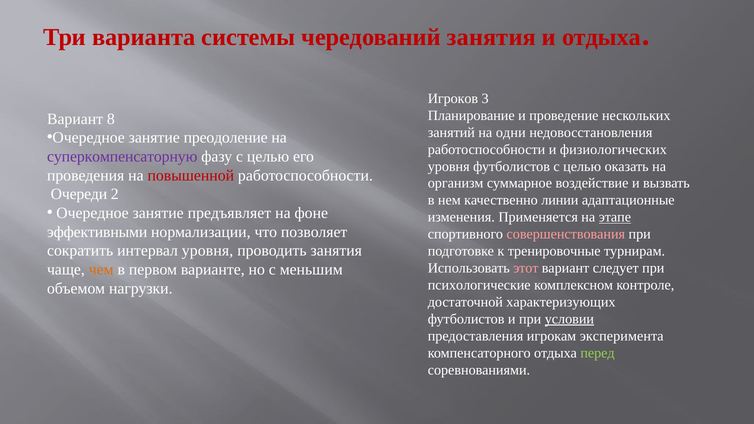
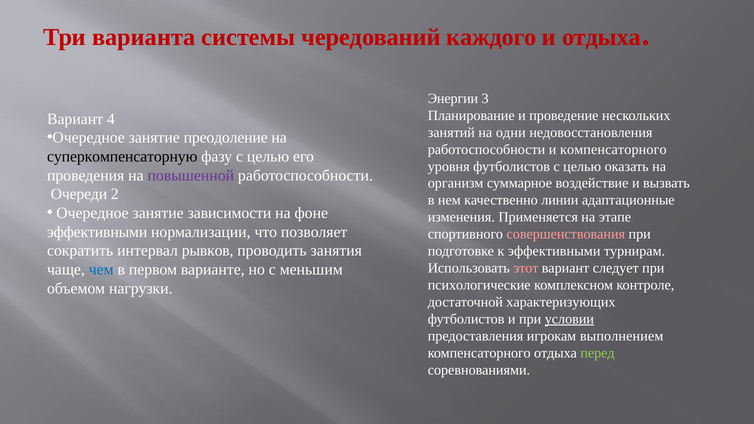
чередований занятия: занятия -> каждого
Игроков: Игроков -> Энергии
8: 8 -> 4
и физиологических: физиологических -> компенсаторного
суперкомпенсаторную colour: purple -> black
повышенной colour: red -> purple
предъявляет: предъявляет -> зависимости
этапе underline: present -> none
интервал уровня: уровня -> рывков
к тренировочные: тренировочные -> эффективными
чем colour: orange -> blue
эксперимента: эксперимента -> выполнением
